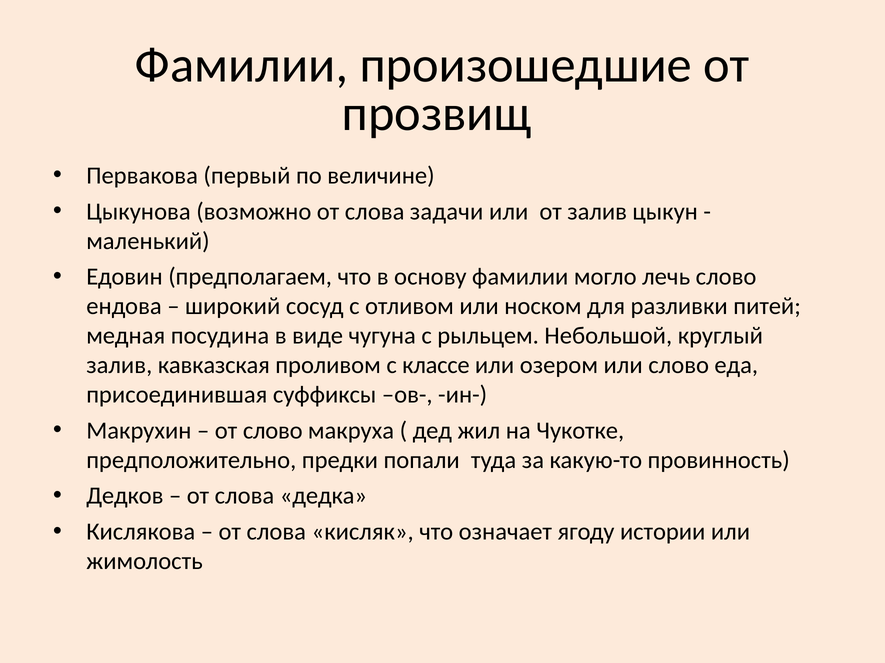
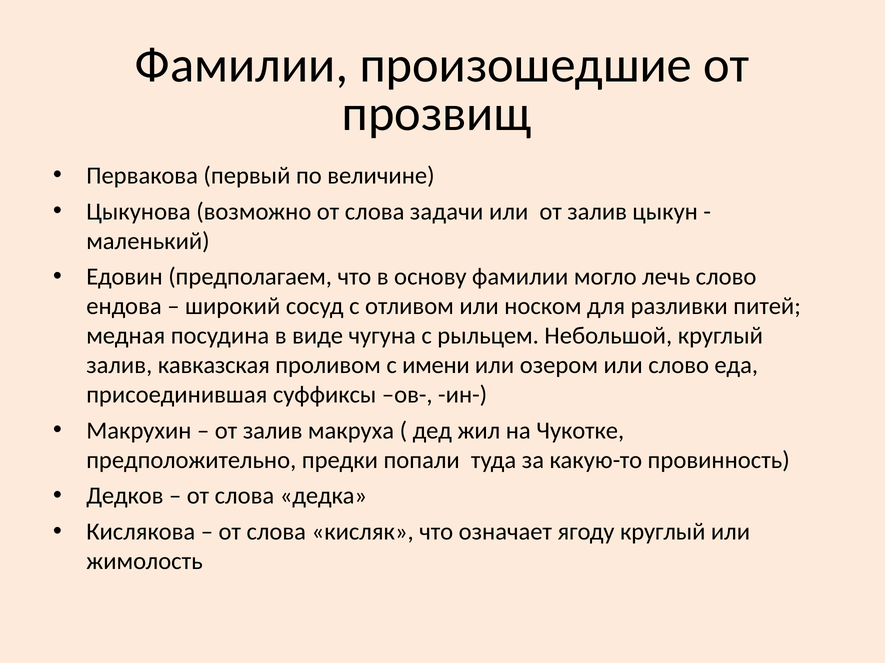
классе: классе -> имени
слово at (273, 431): слово -> залив
ягоду истории: истории -> круглый
